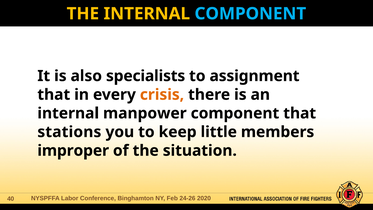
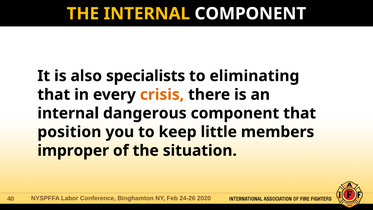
COMPONENT at (250, 14) colour: light blue -> white
assignment: assignment -> eliminating
manpower: manpower -> dangerous
stations: stations -> position
